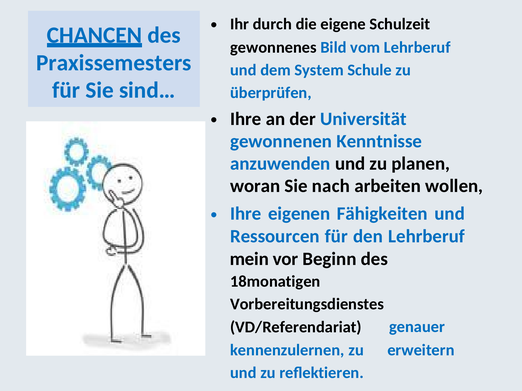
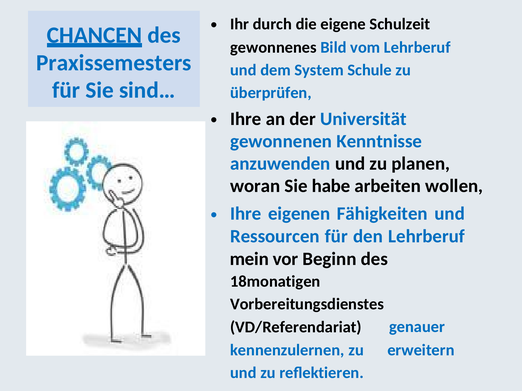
nach: nach -> habe
